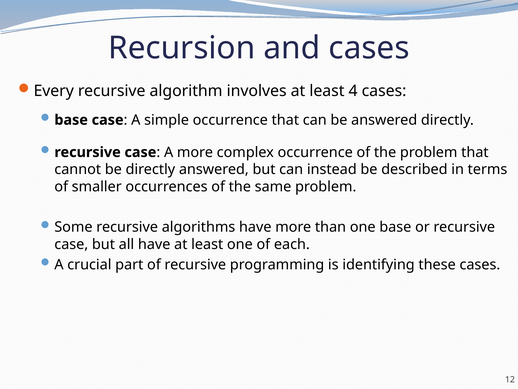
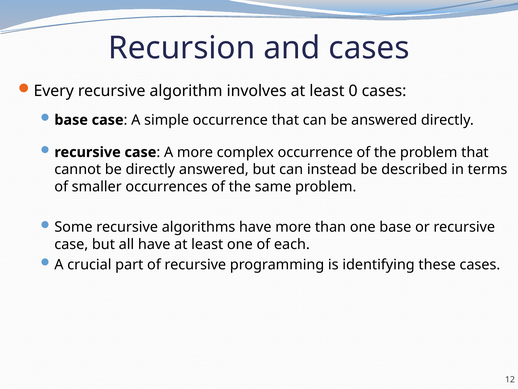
4: 4 -> 0
